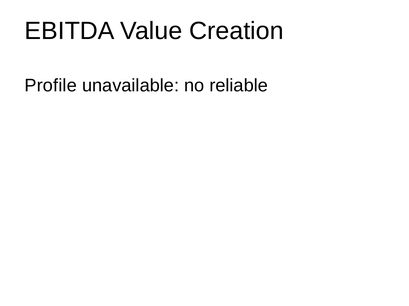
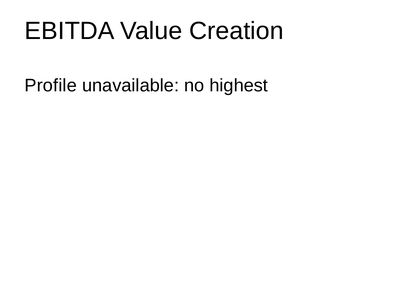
reliable: reliable -> highest
